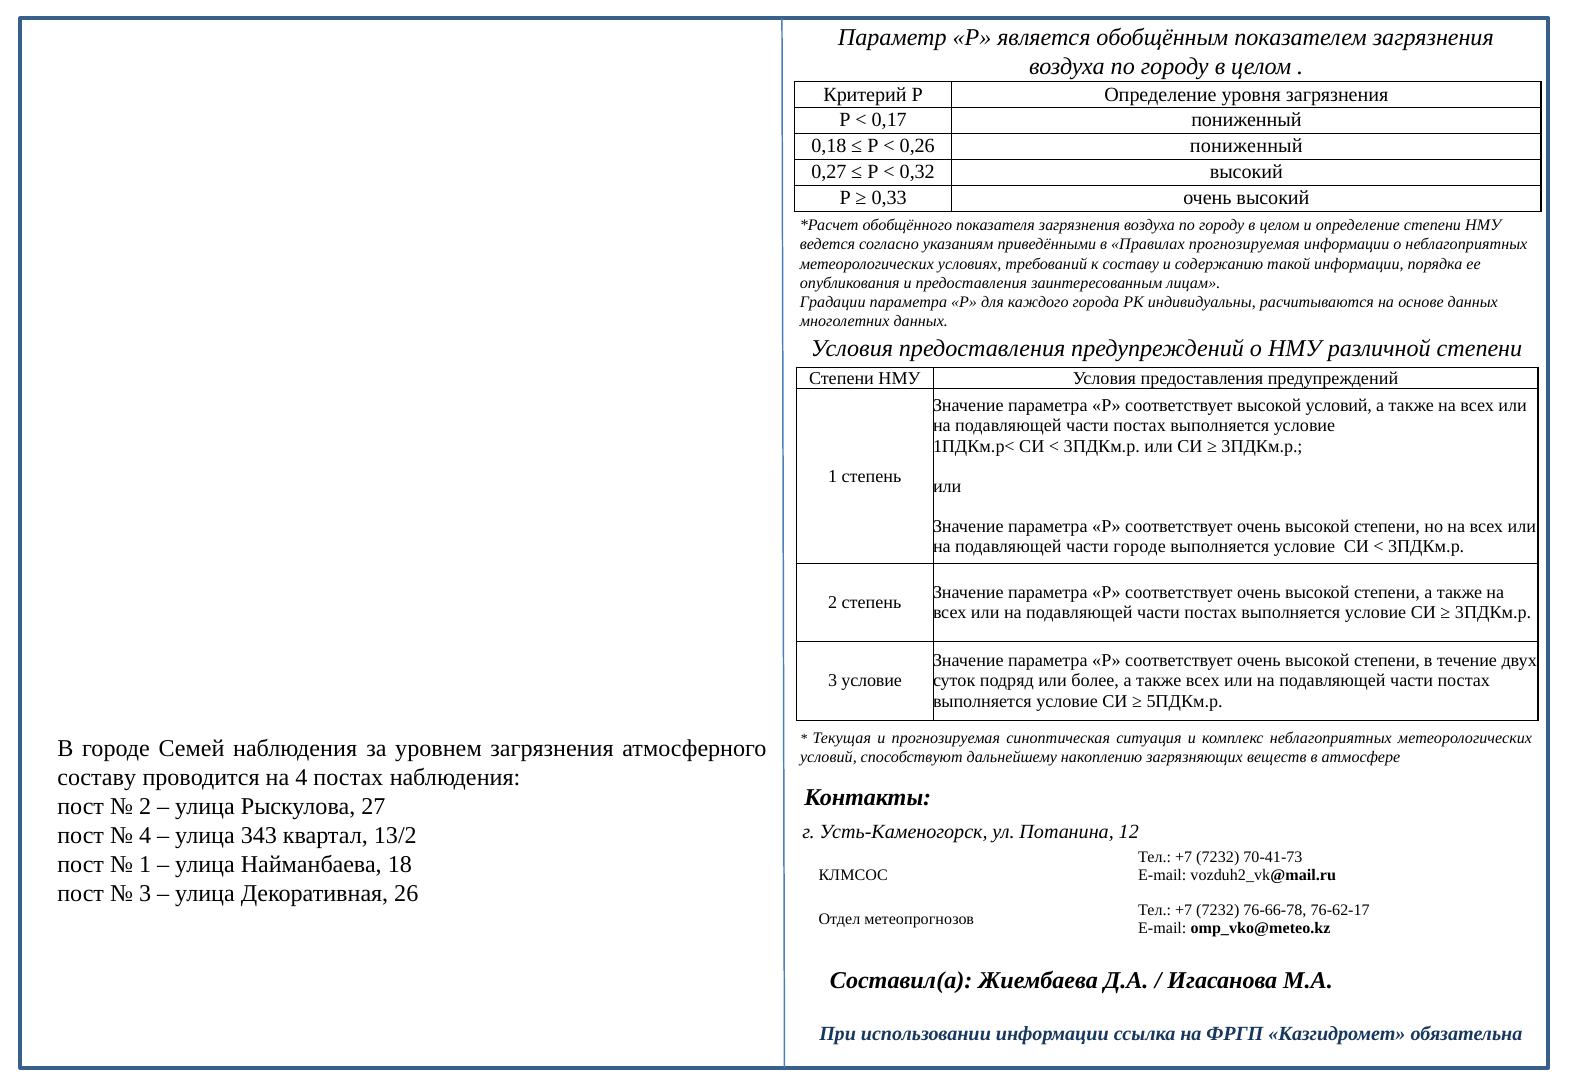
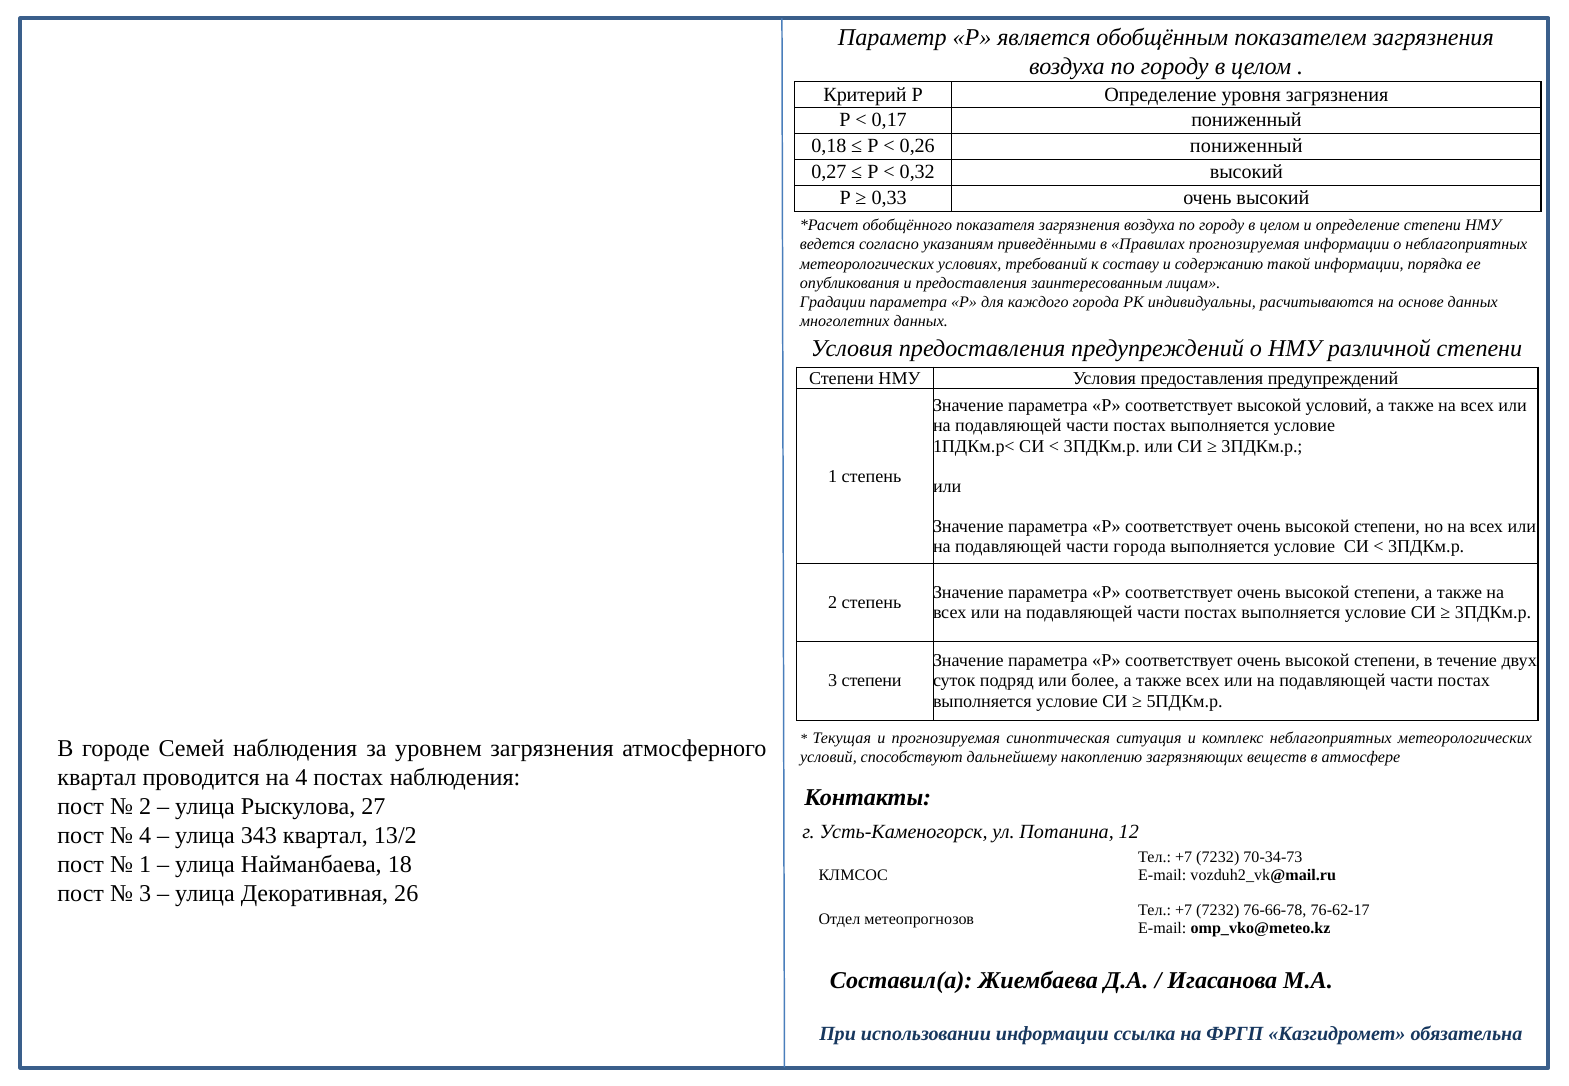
части городе: городе -> города
3 условие: условие -> степени
составу at (97, 778): составу -> квартал
70-41-73: 70-41-73 -> 70-34-73
